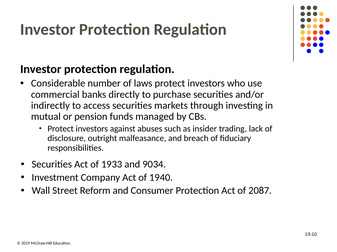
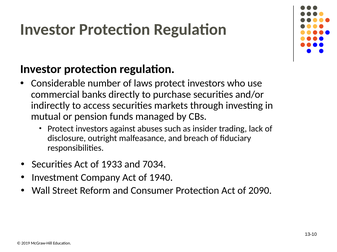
90: 90 -> 70
2087: 2087 -> 2090
